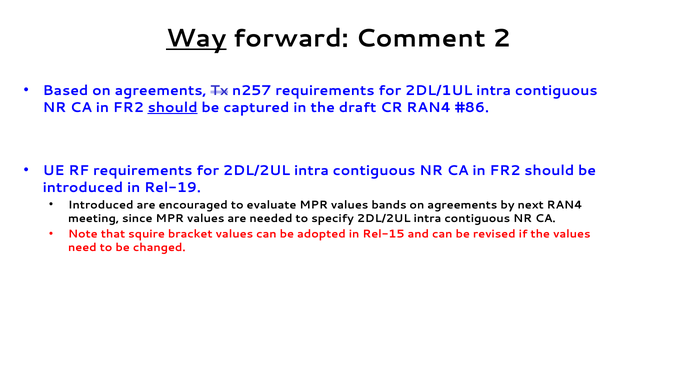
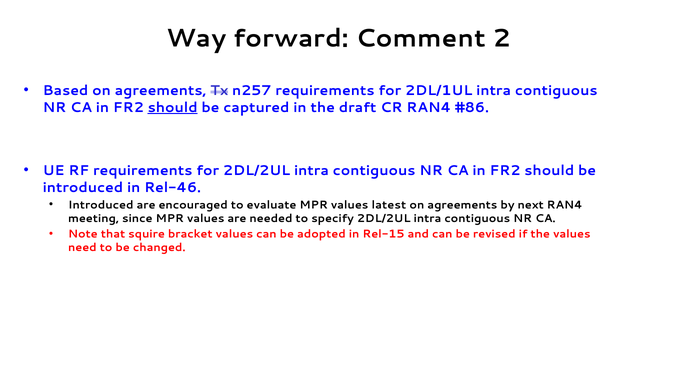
Way underline: present -> none
Rel-19: Rel-19 -> Rel-46
bands: bands -> latest
